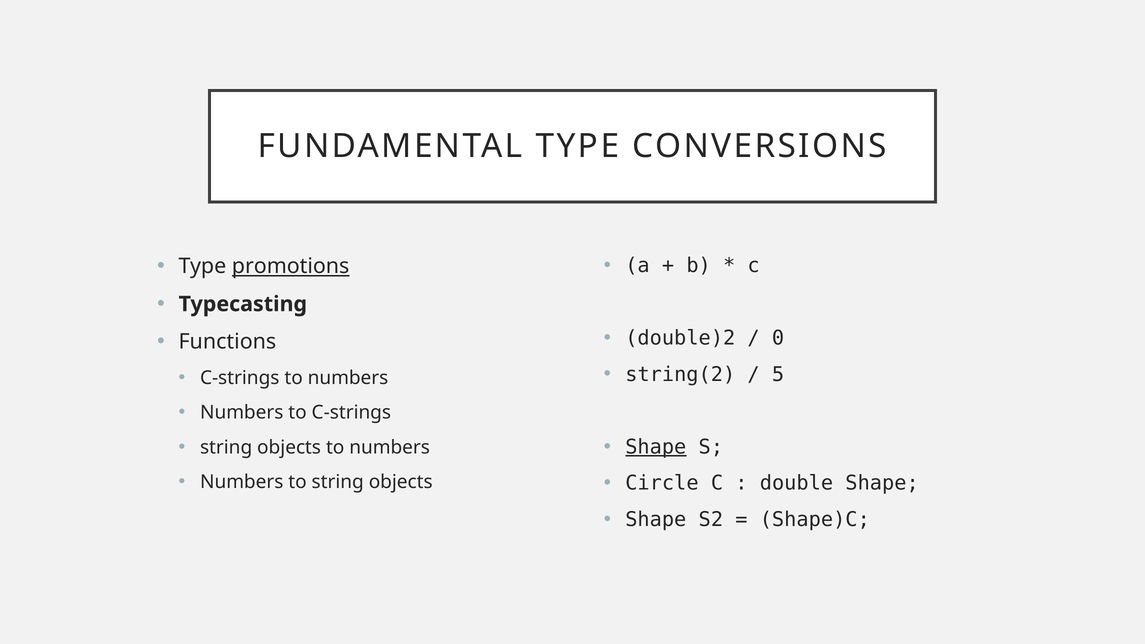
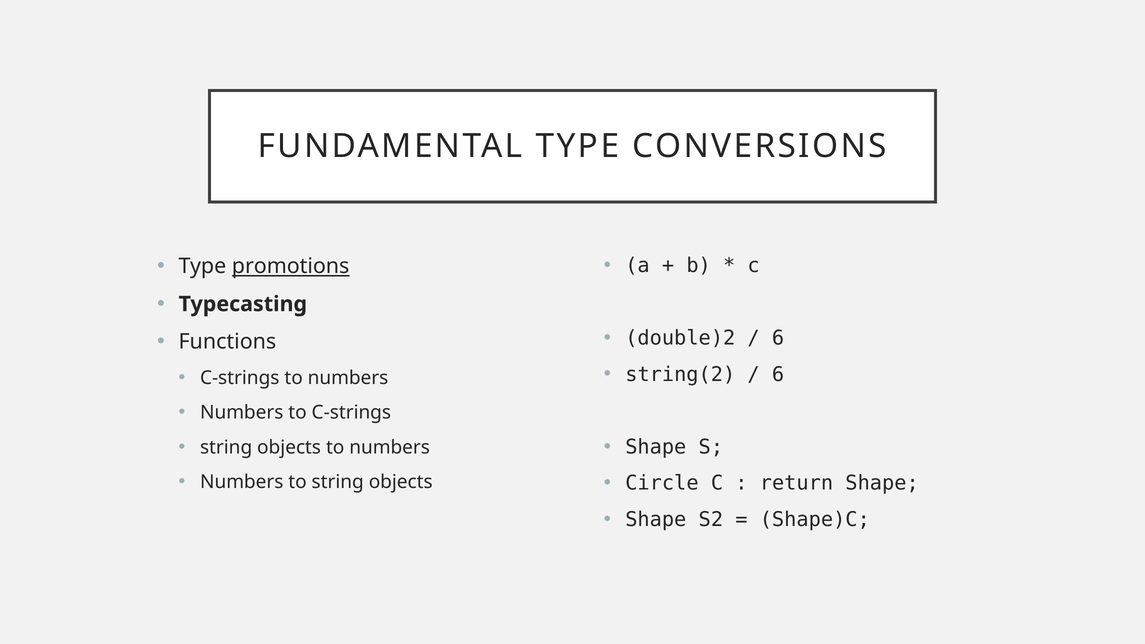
0 at (778, 338): 0 -> 6
5 at (778, 374): 5 -> 6
Shape at (656, 447) underline: present -> none
double: double -> return
